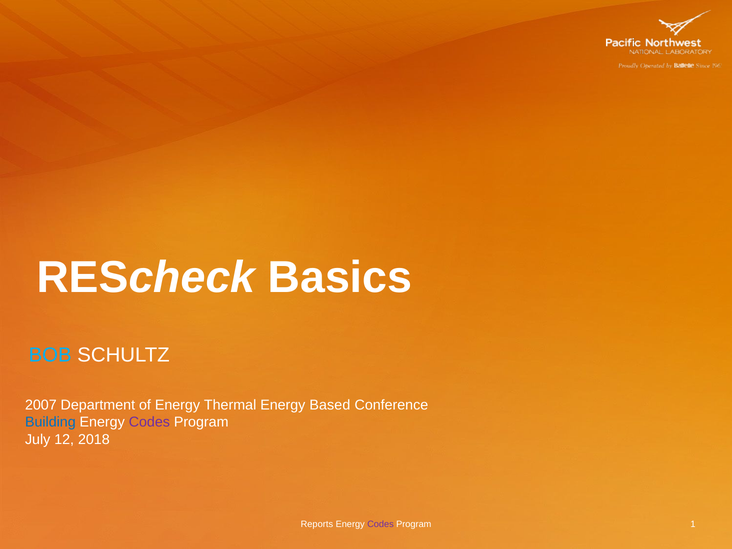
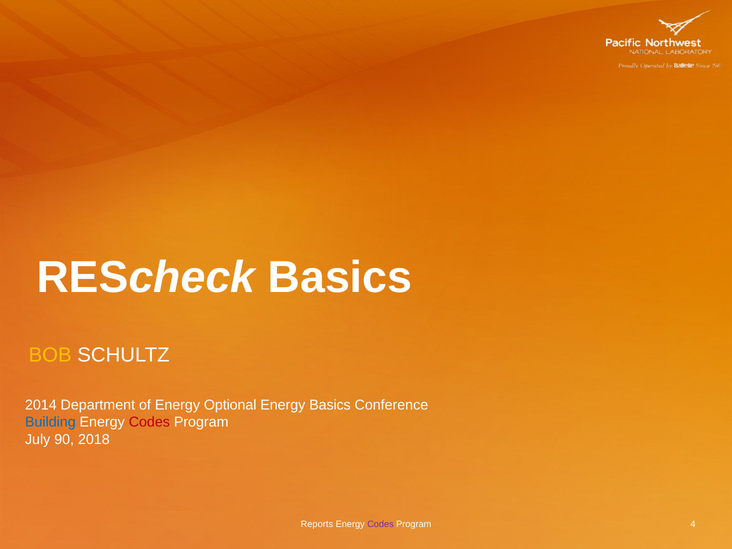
BOB colour: light blue -> yellow
2007: 2007 -> 2014
Thermal: Thermal -> Optional
Energy Based: Based -> Basics
Codes at (149, 422) colour: purple -> red
12: 12 -> 90
1: 1 -> 4
